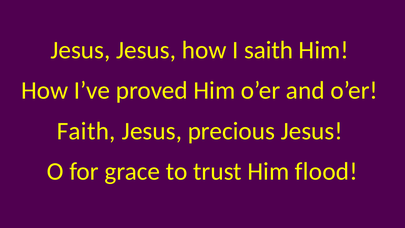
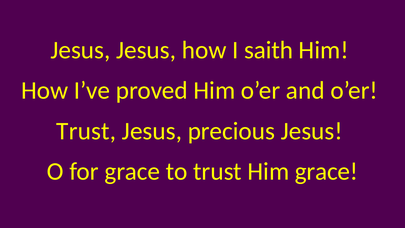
Faith at (86, 131): Faith -> Trust
Him flood: flood -> grace
